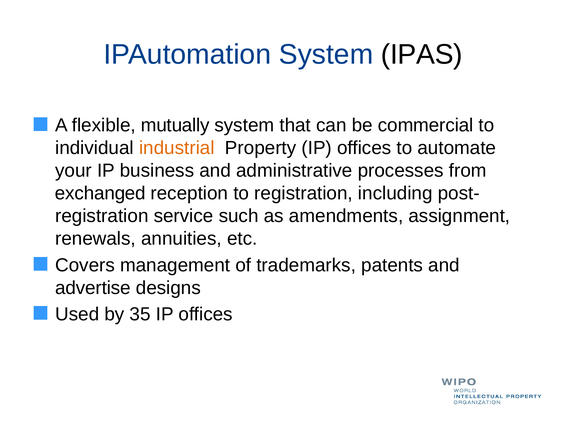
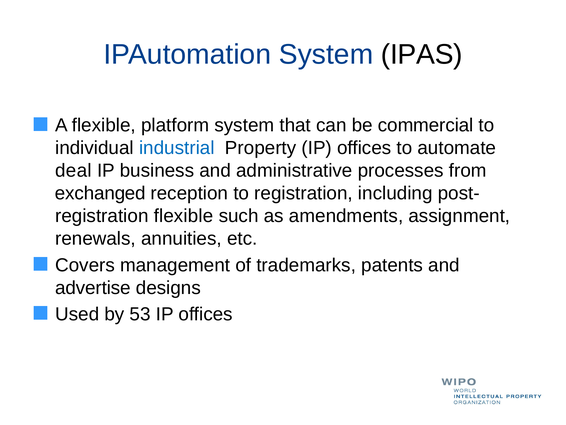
mutually: mutually -> platform
industrial colour: orange -> blue
your: your -> deal
registration service: service -> flexible
35: 35 -> 53
